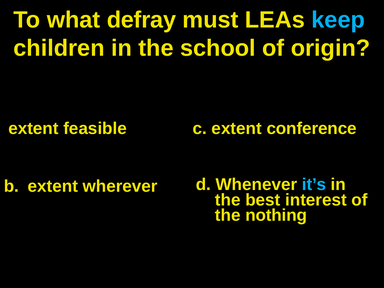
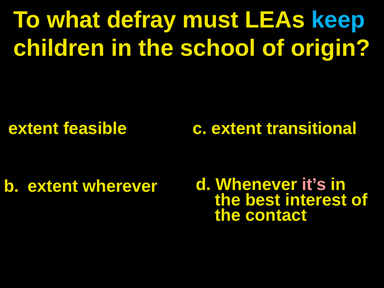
conference: conference -> transitional
it’s colour: light blue -> pink
nothing: nothing -> contact
